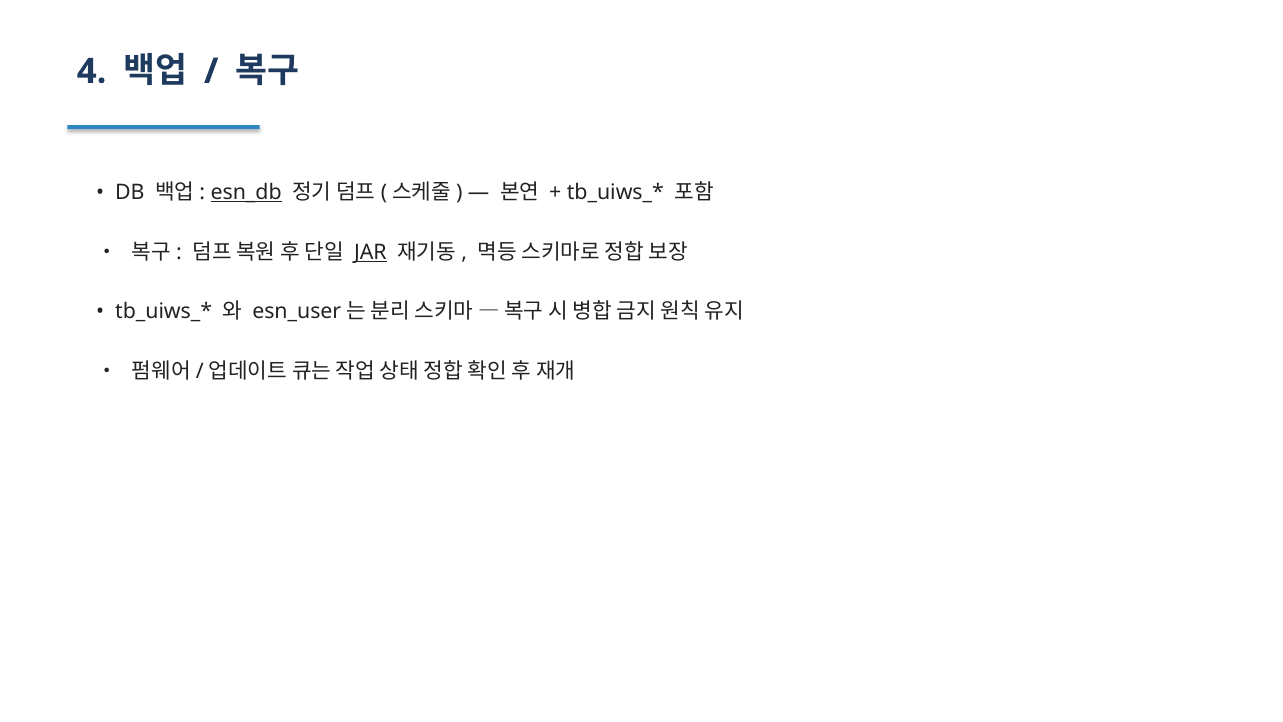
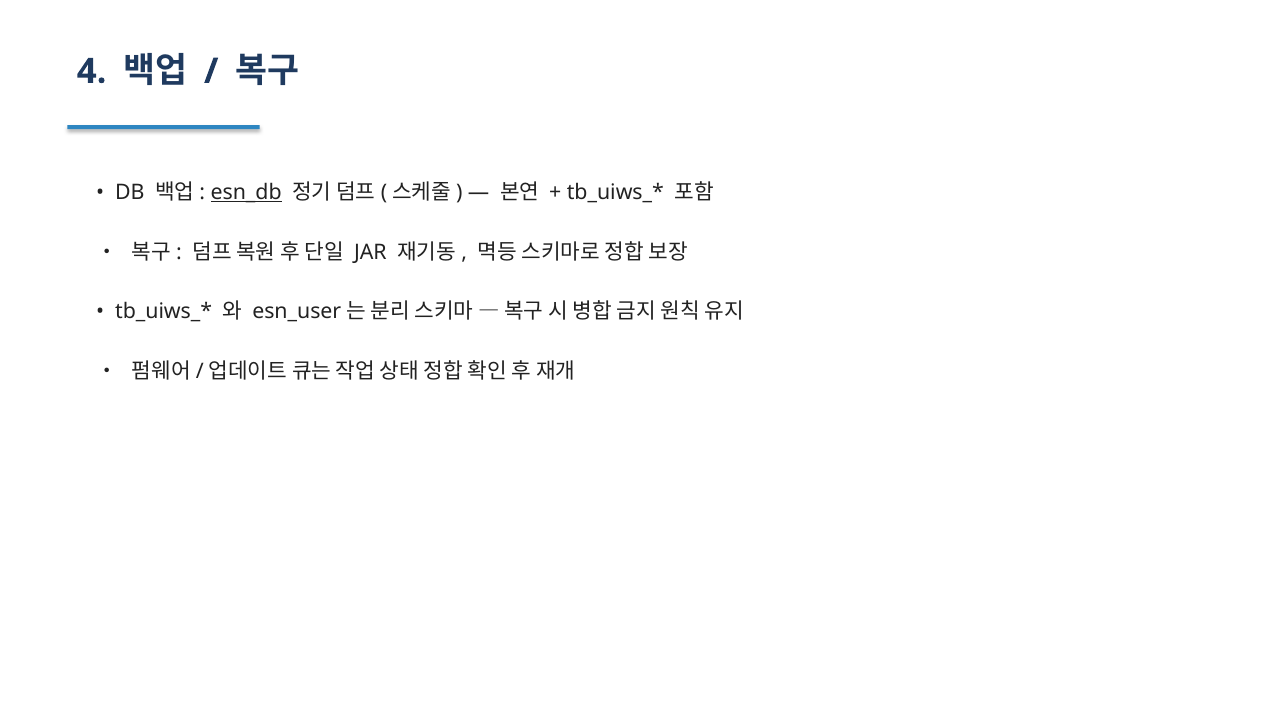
JAR underline: present -> none
